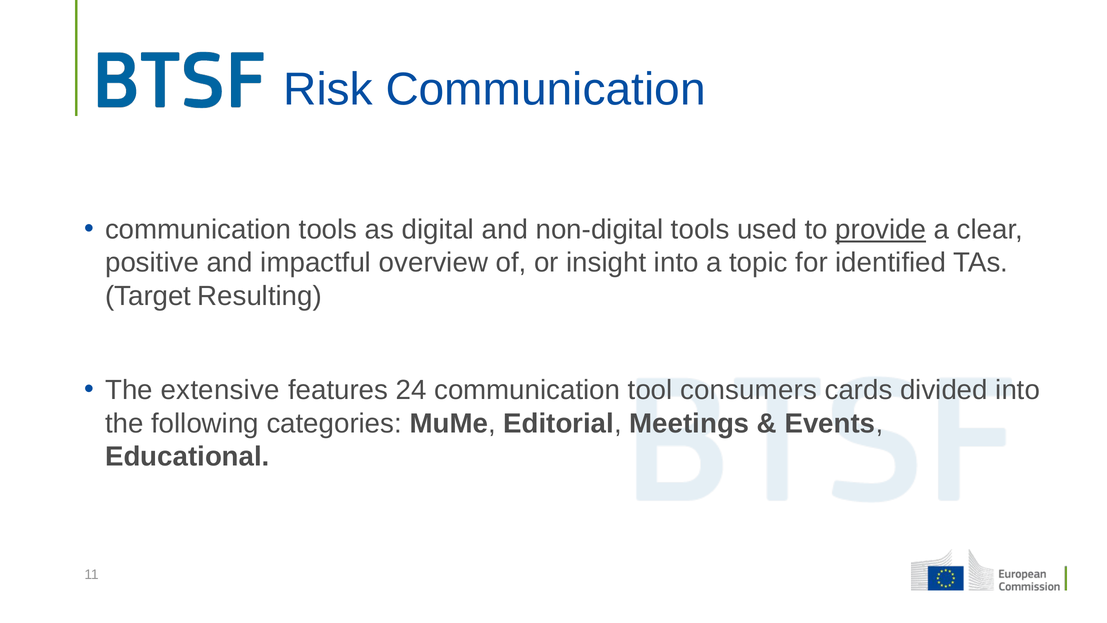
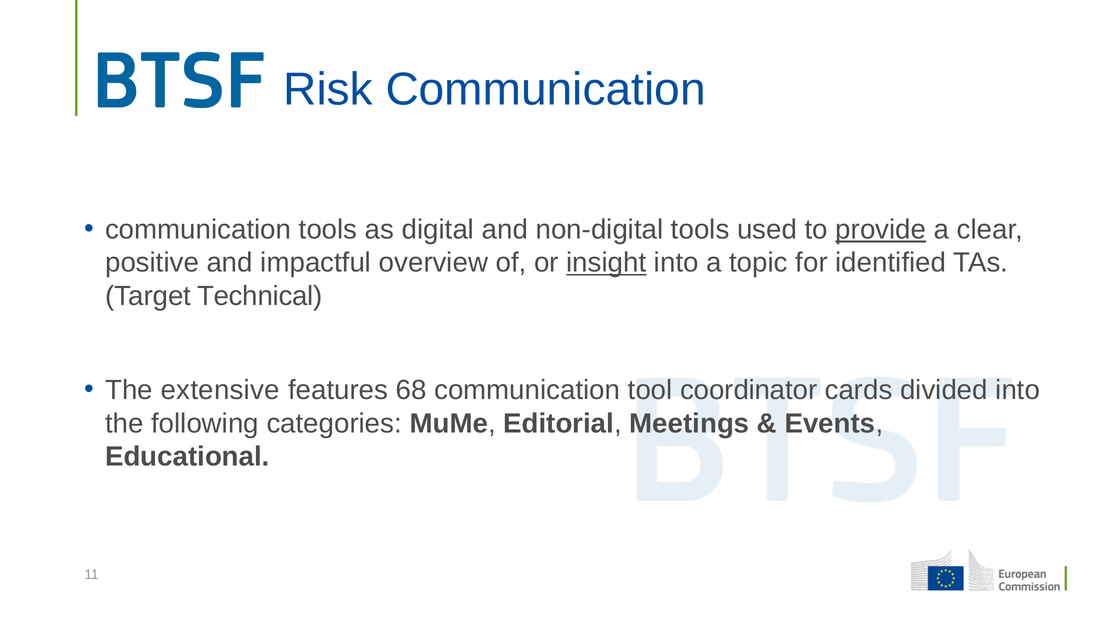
insight underline: none -> present
Resulting: Resulting -> Technical
24: 24 -> 68
consumers: consumers -> coordinator
